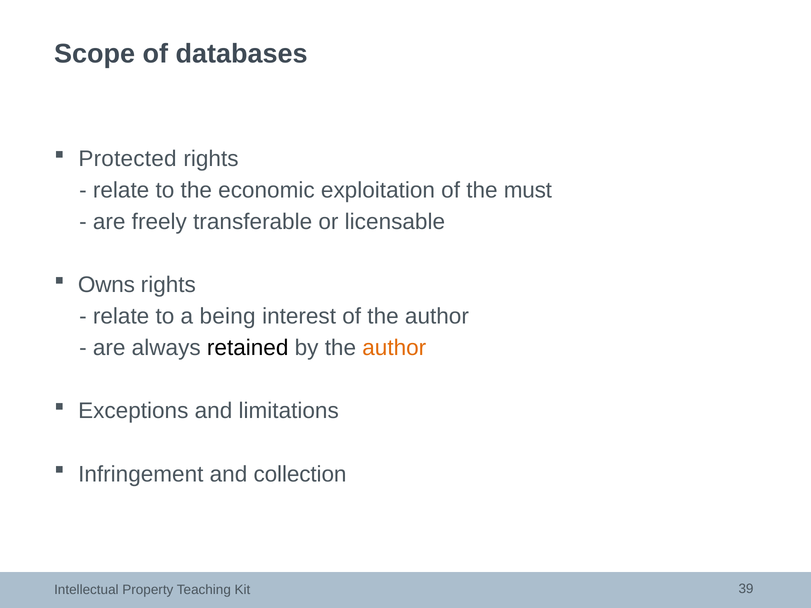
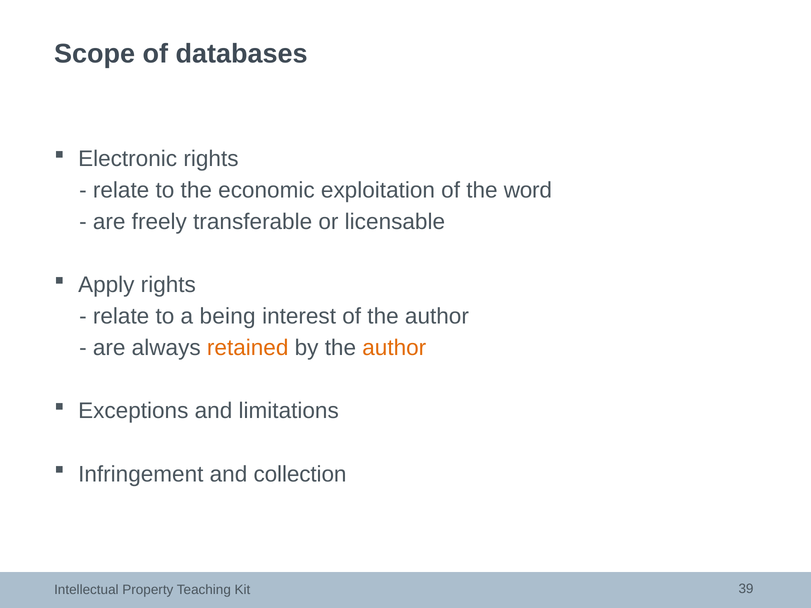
Protected: Protected -> Electronic
must: must -> word
Owns: Owns -> Apply
retained colour: black -> orange
